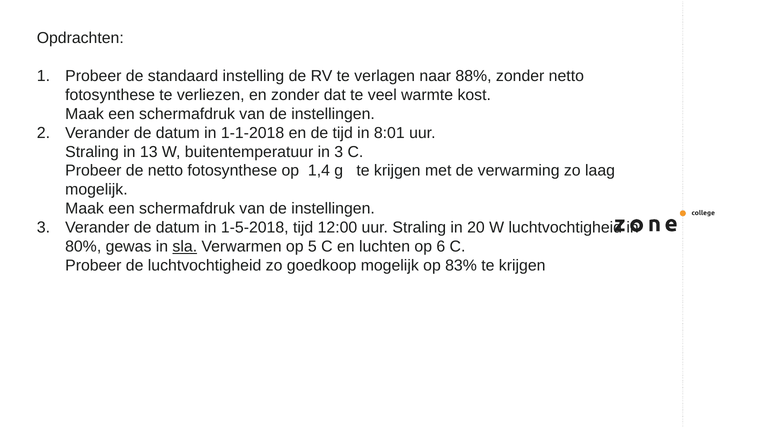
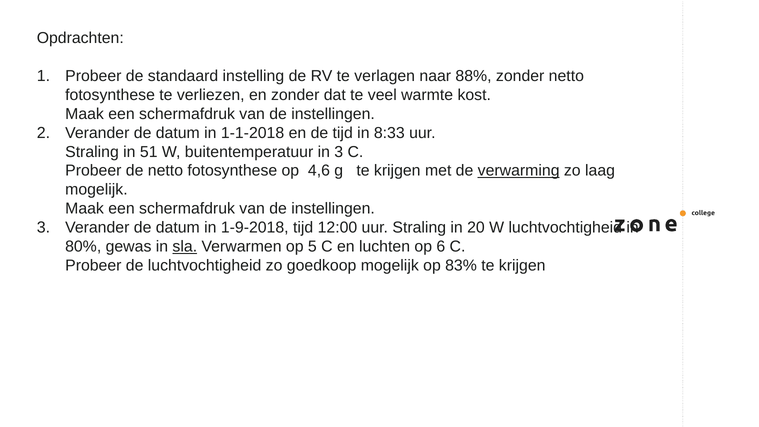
8:01: 8:01 -> 8:33
13: 13 -> 51
1,4: 1,4 -> 4,6
verwarming underline: none -> present
1-5-2018: 1-5-2018 -> 1-9-2018
